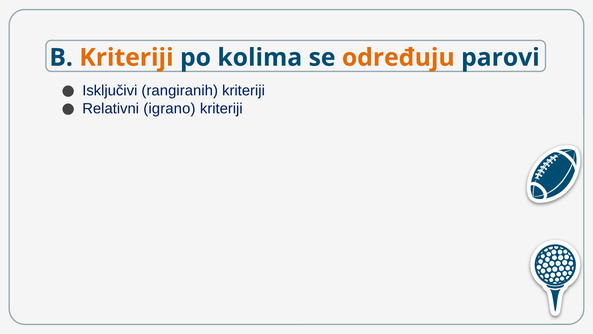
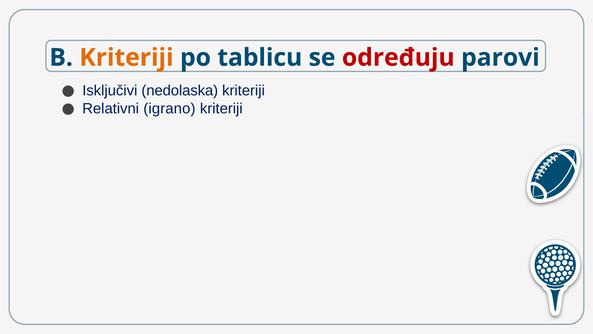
kolima: kolima -> tablicu
određuju colour: orange -> red
rangiranih: rangiranih -> nedolaska
